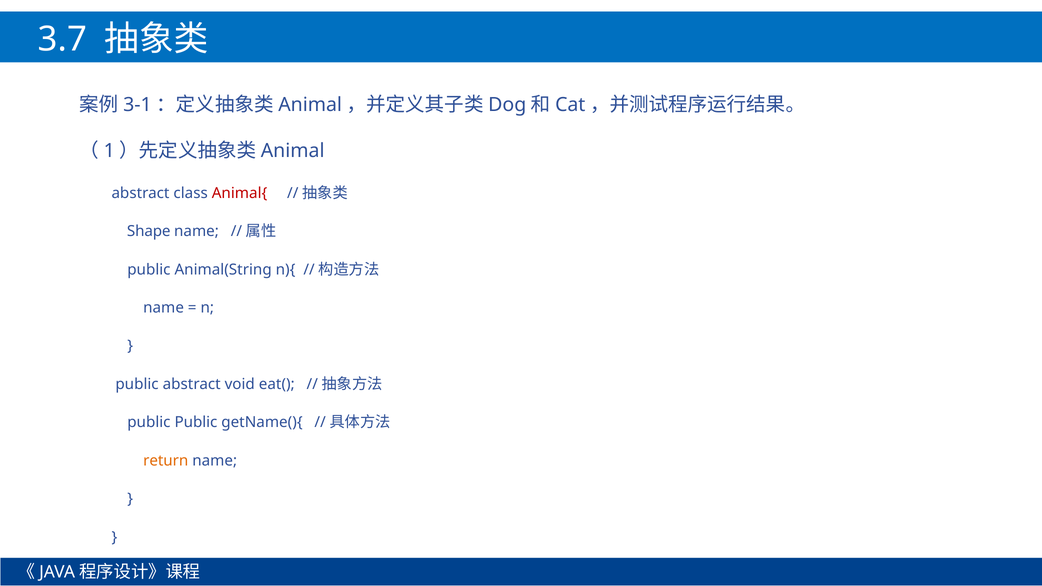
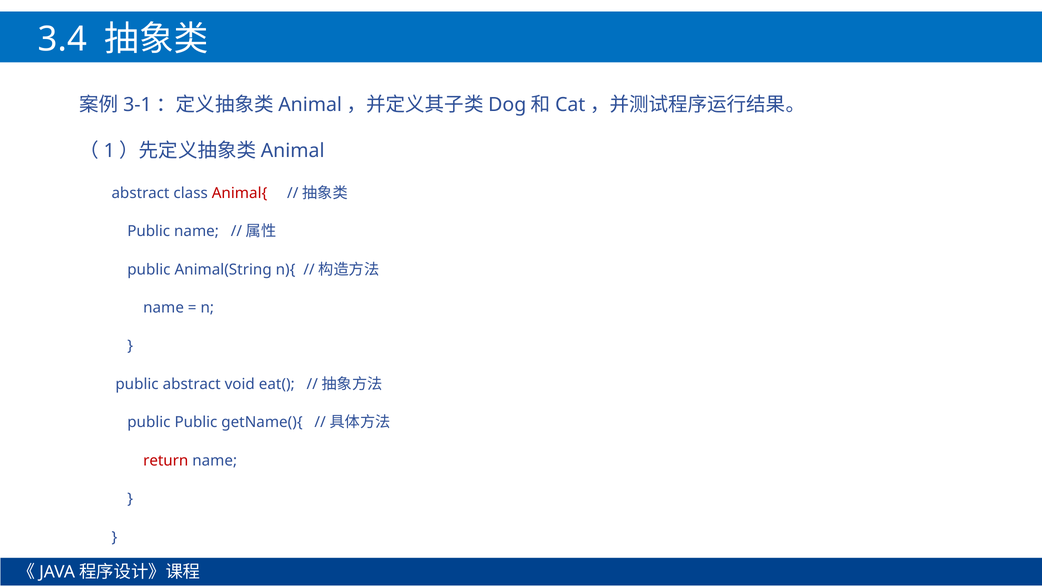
3.7: 3.7 -> 3.4
Shape at (149, 231): Shape -> Public
return colour: orange -> red
